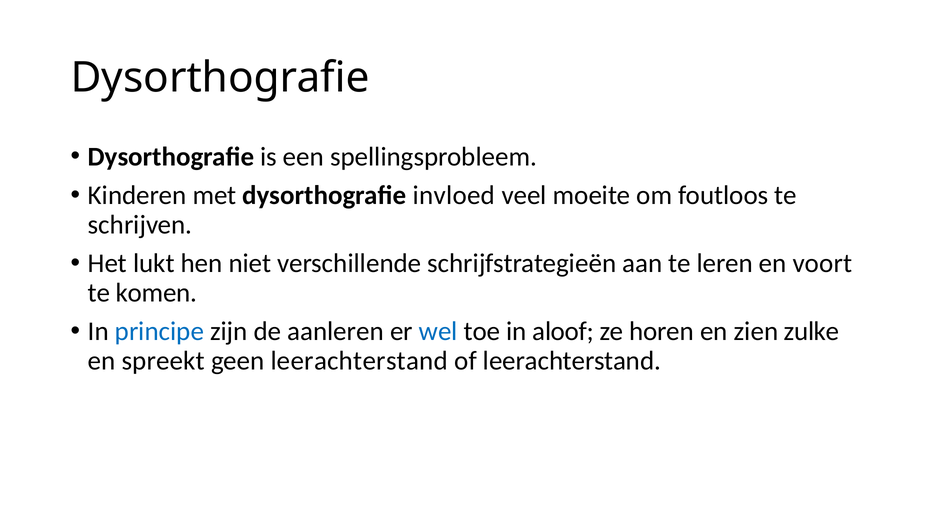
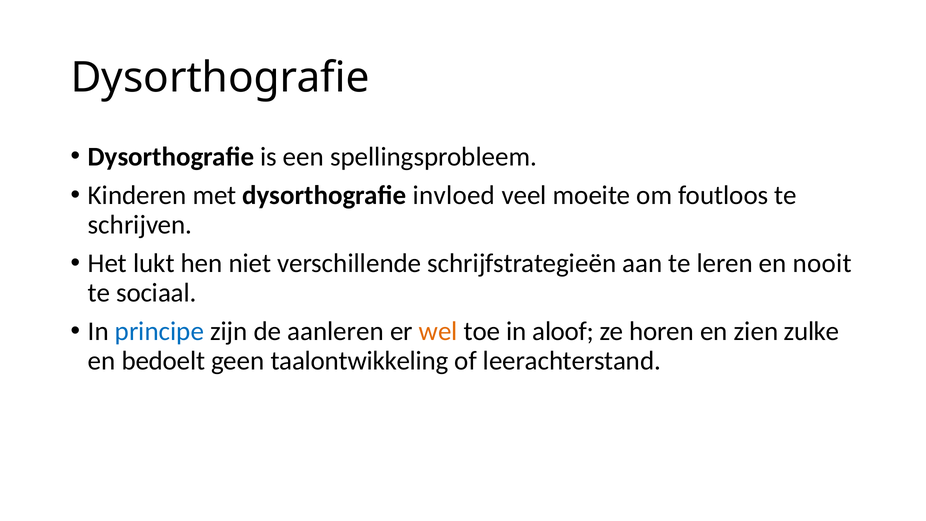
voort: voort -> nooit
komen: komen -> sociaal
wel colour: blue -> orange
spreekt: spreekt -> bedoelt
geen leerachterstand: leerachterstand -> taalontwikkeling
